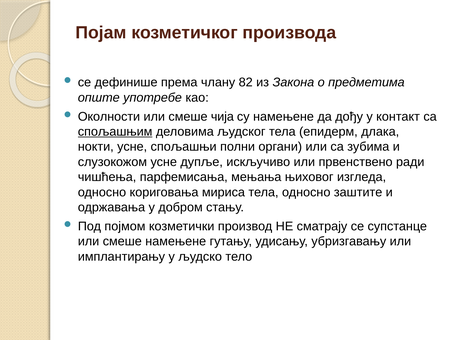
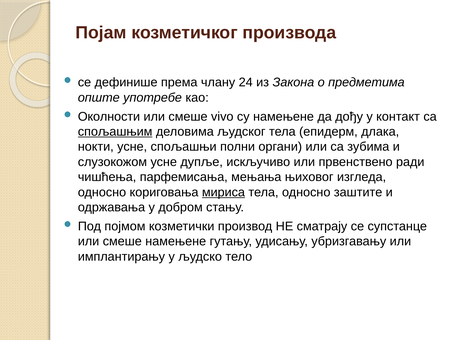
82: 82 -> 24
чија: чија -> vivo
мириса underline: none -> present
